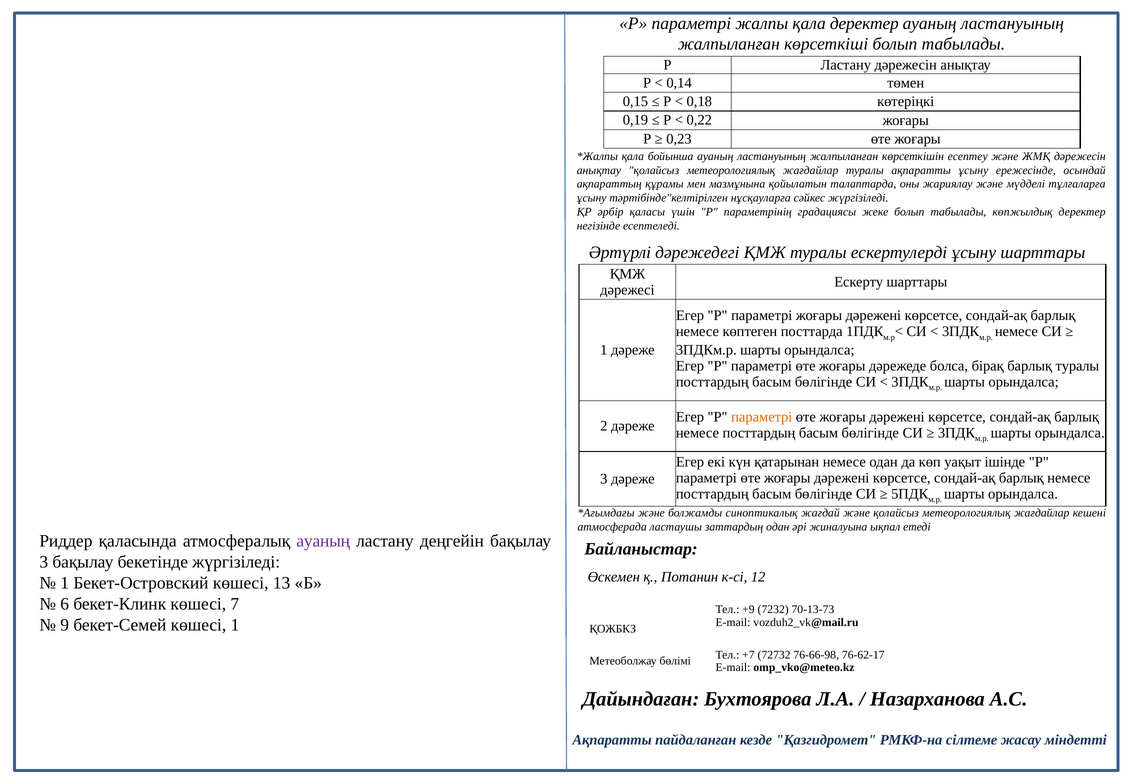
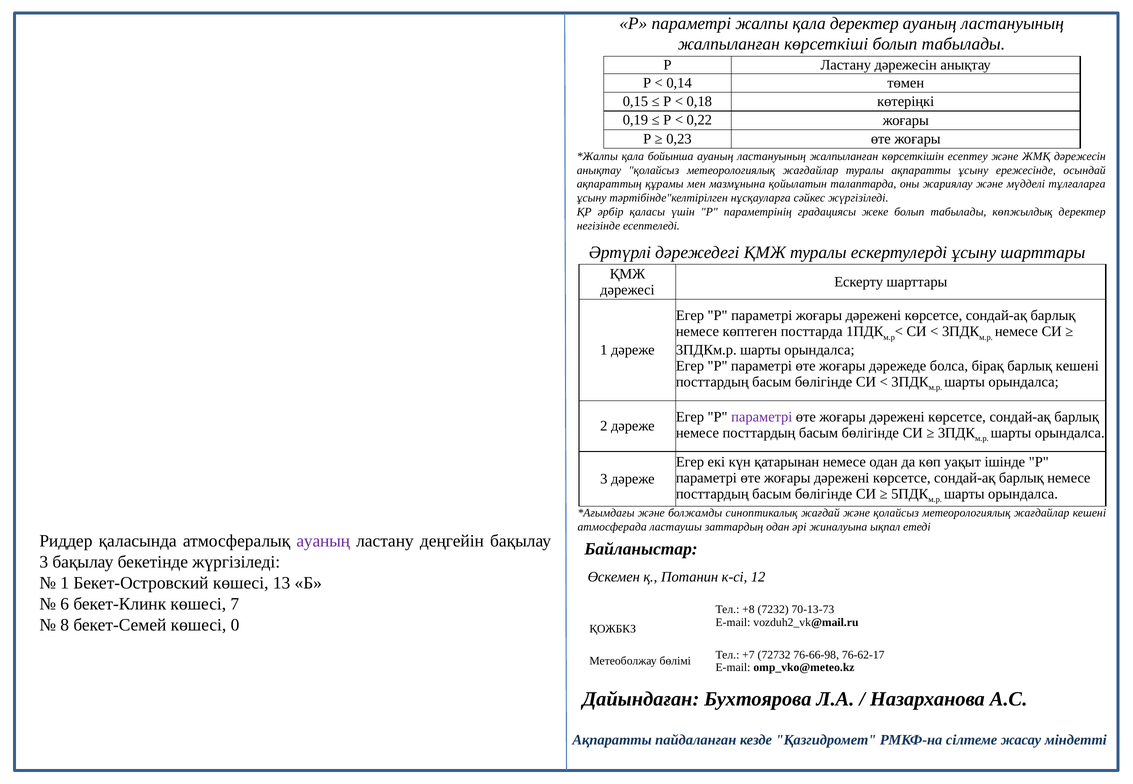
барлық туралы: туралы -> кешені
параметрі at (762, 417) colour: orange -> purple
+9: +9 -> +8
9: 9 -> 8
көшесі 1: 1 -> 0
